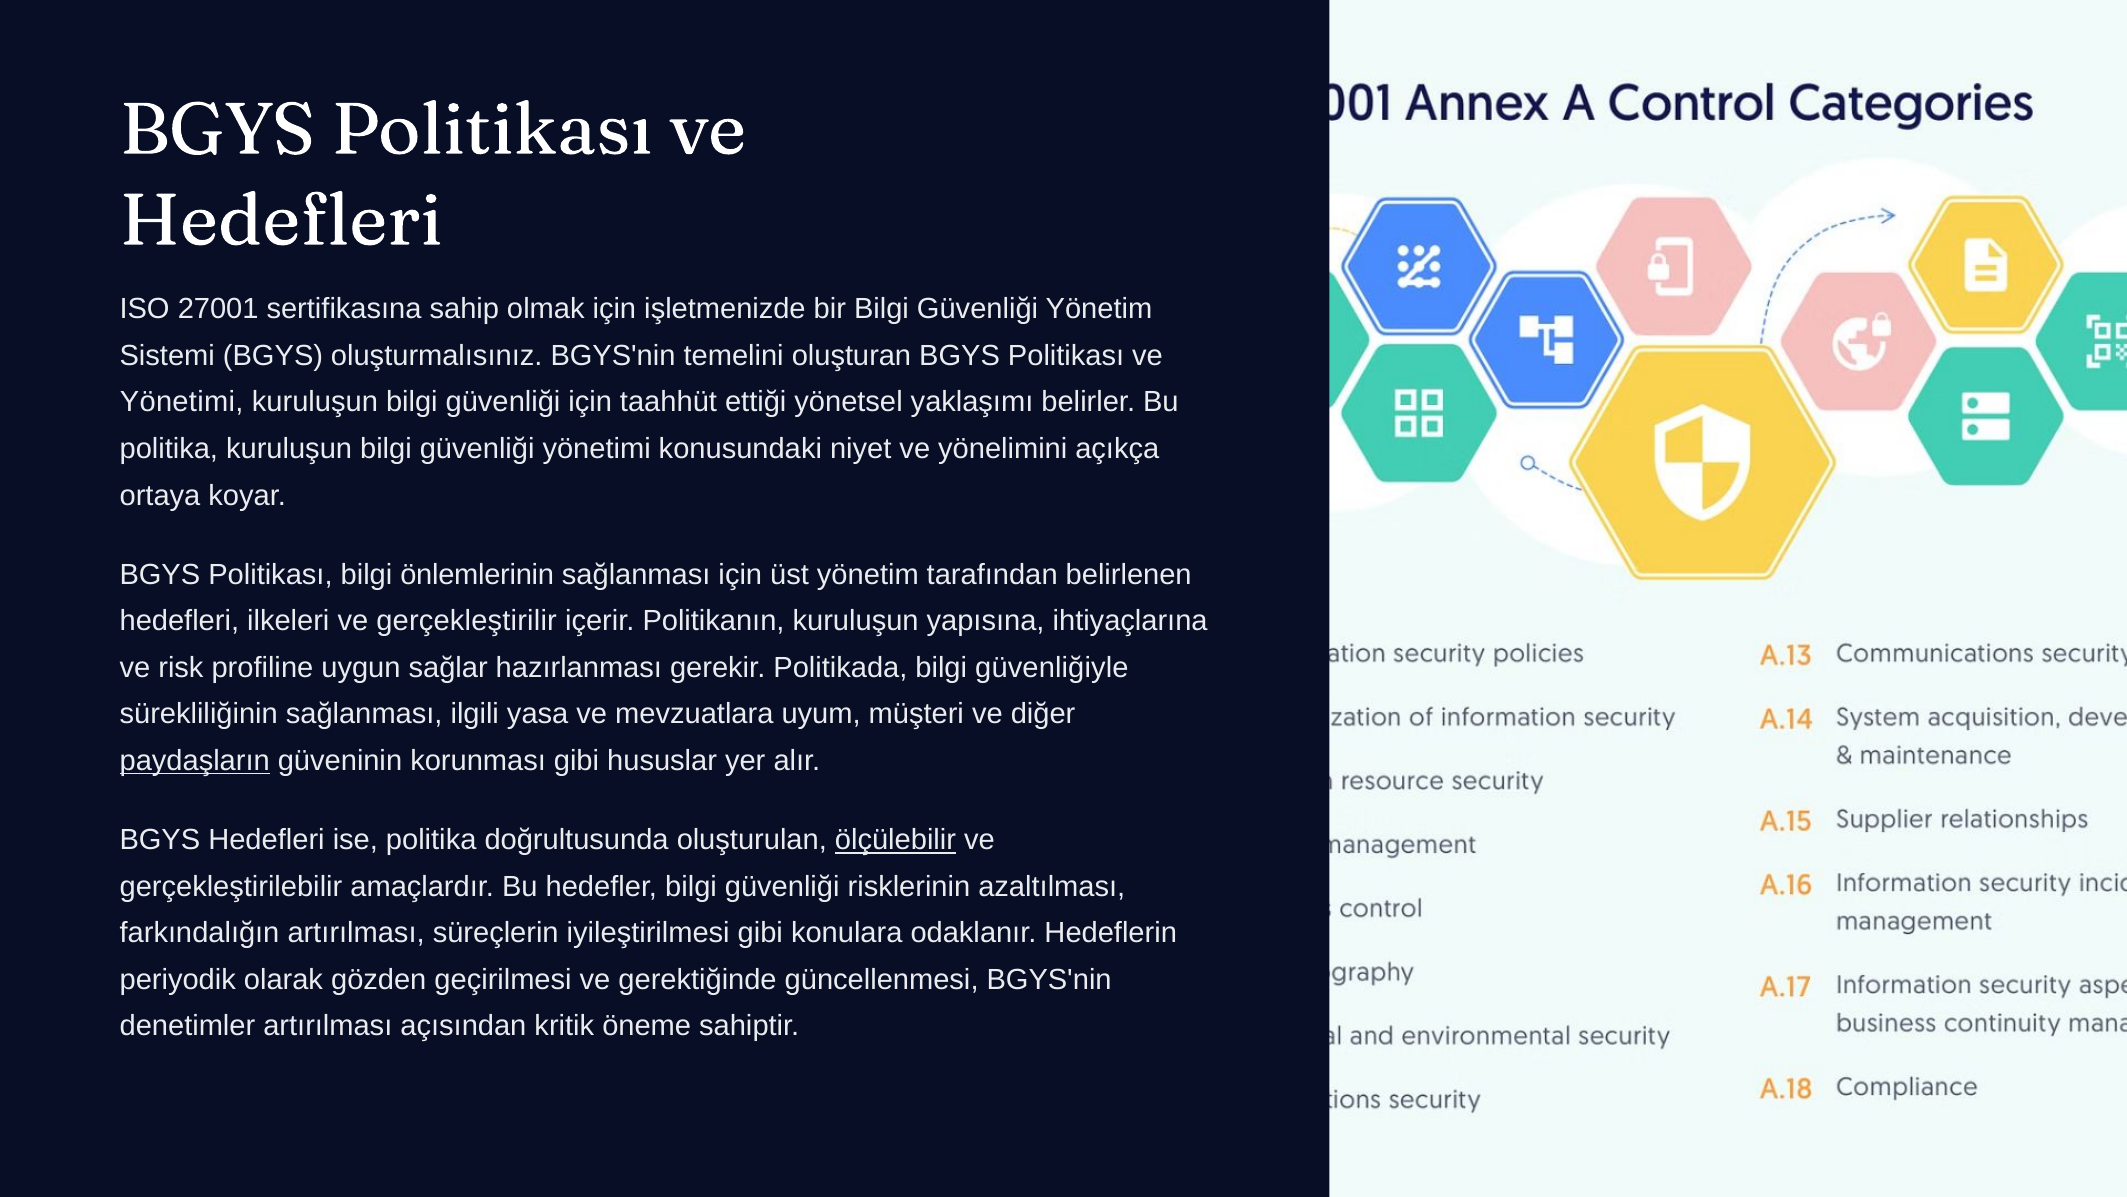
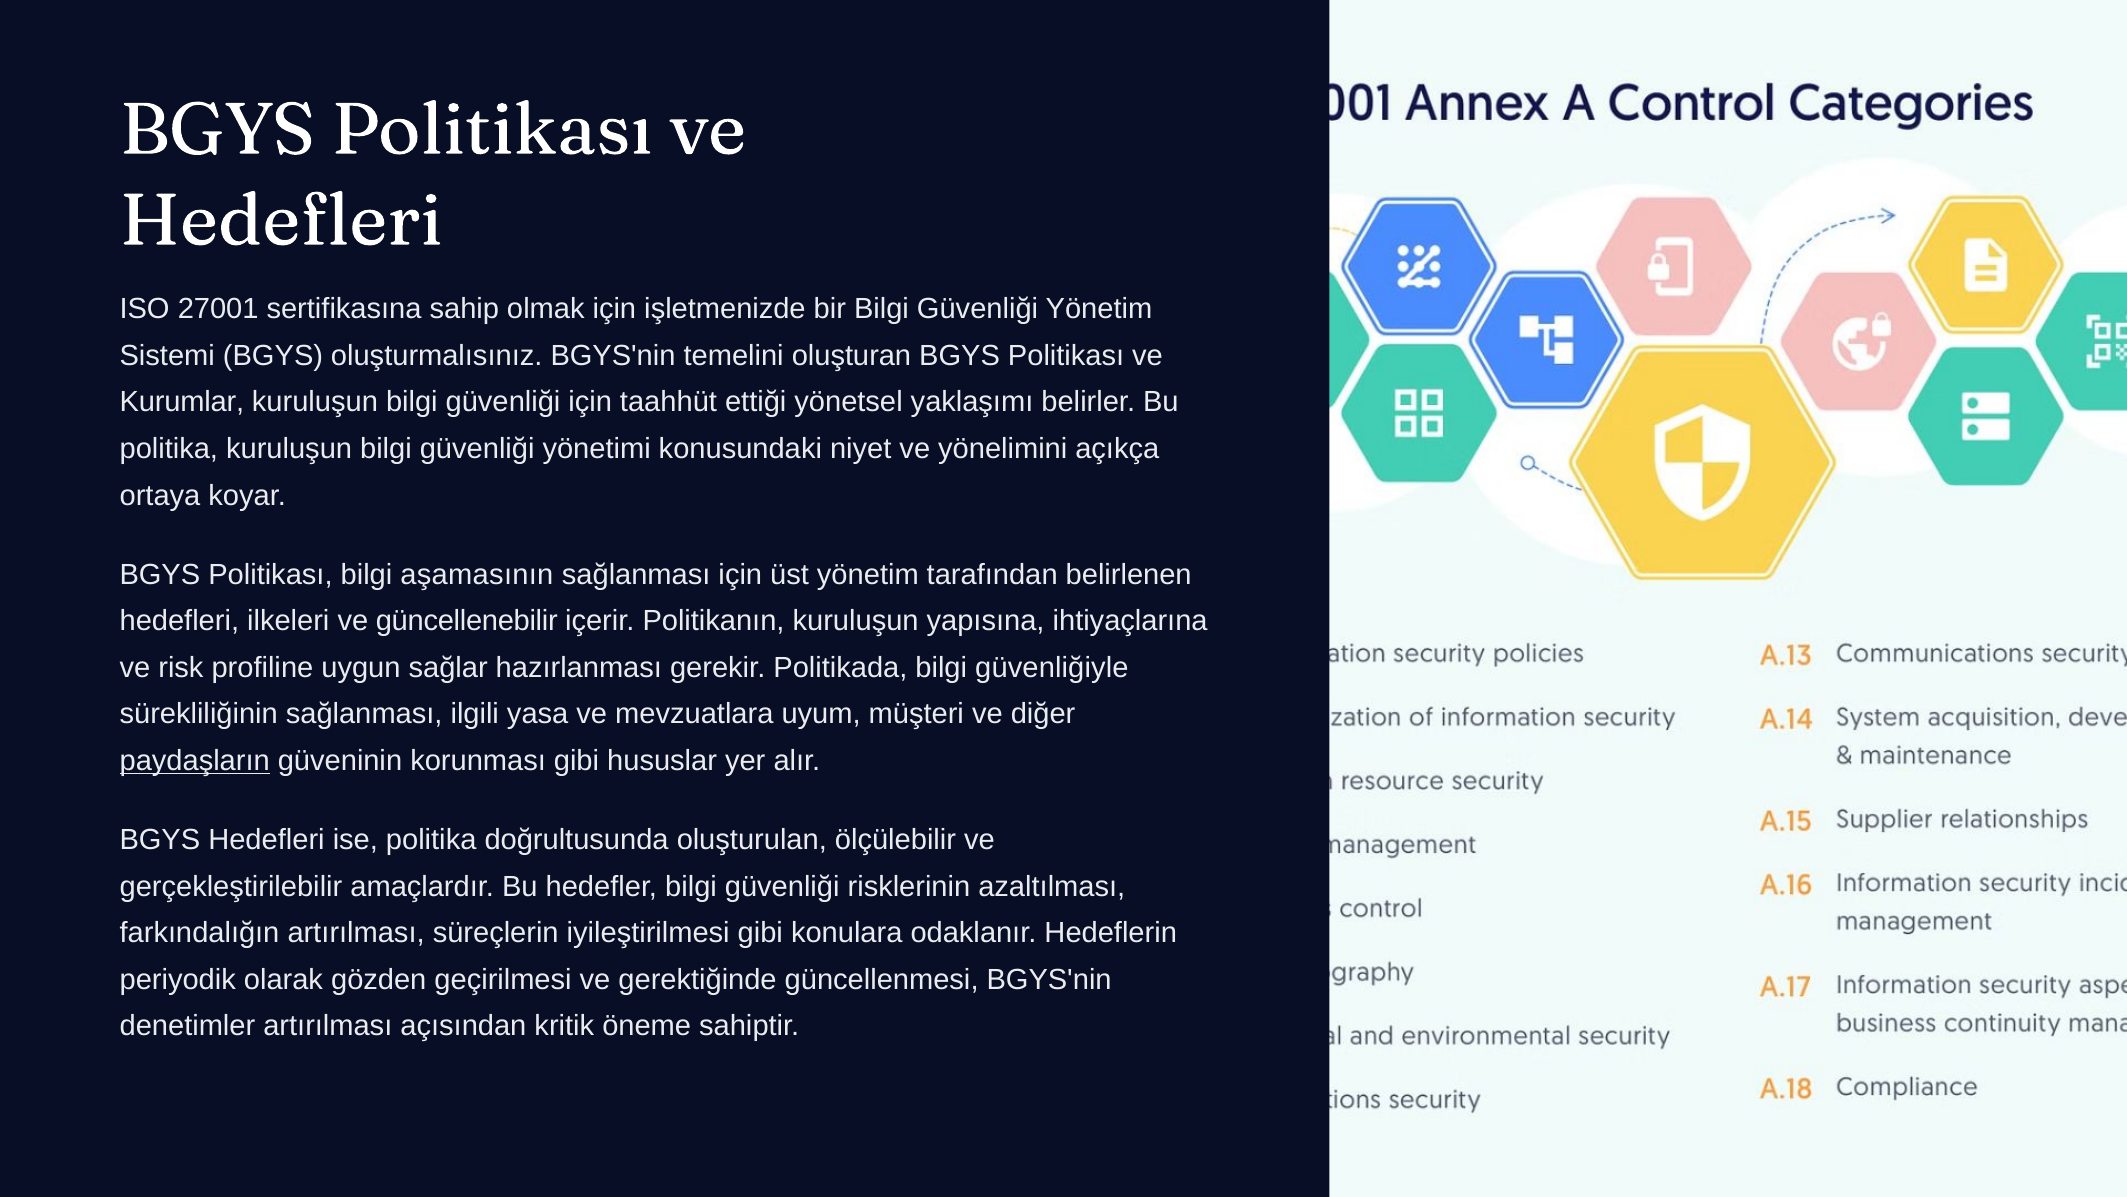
Yönetimi at (182, 402): Yönetimi -> Kurumlar
önlemlerinin: önlemlerinin -> aşamasının
gerçekleştirilir: gerçekleştirilir -> güncellenebilir
ölçülebilir underline: present -> none
